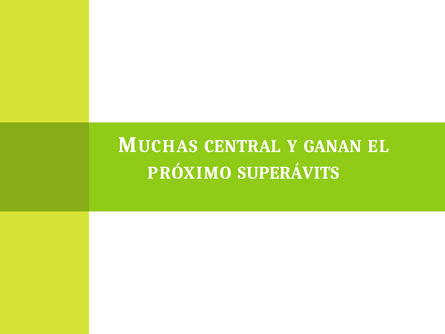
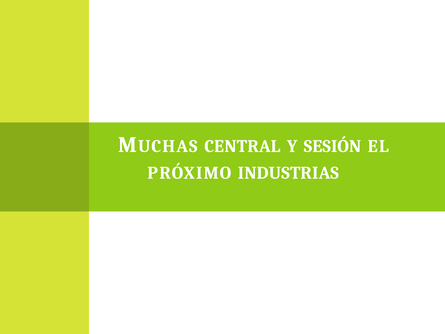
GANAN: GANAN -> SESIÓN
SUPERÁVITS: SUPERÁVITS -> INDUSTRIAS
